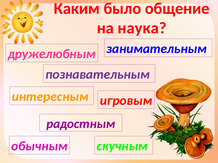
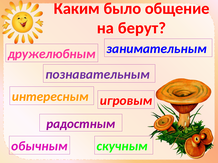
наука: наука -> берут
